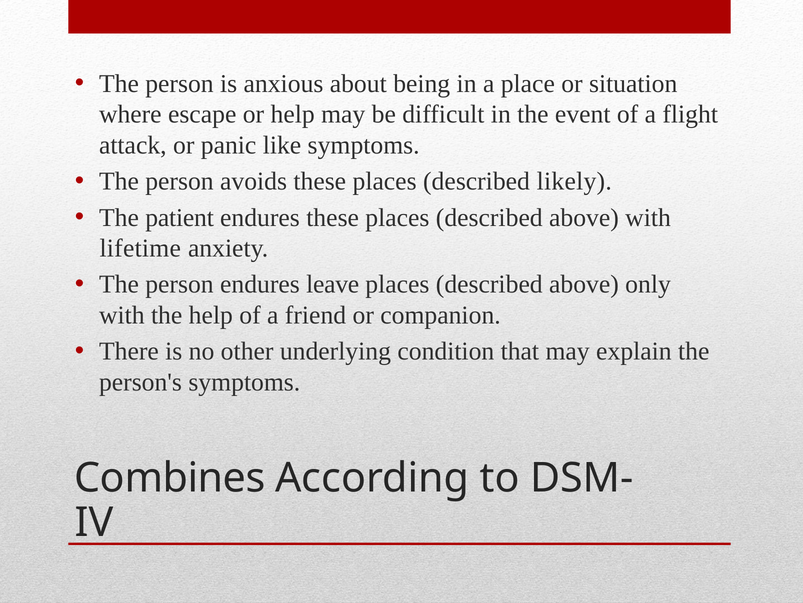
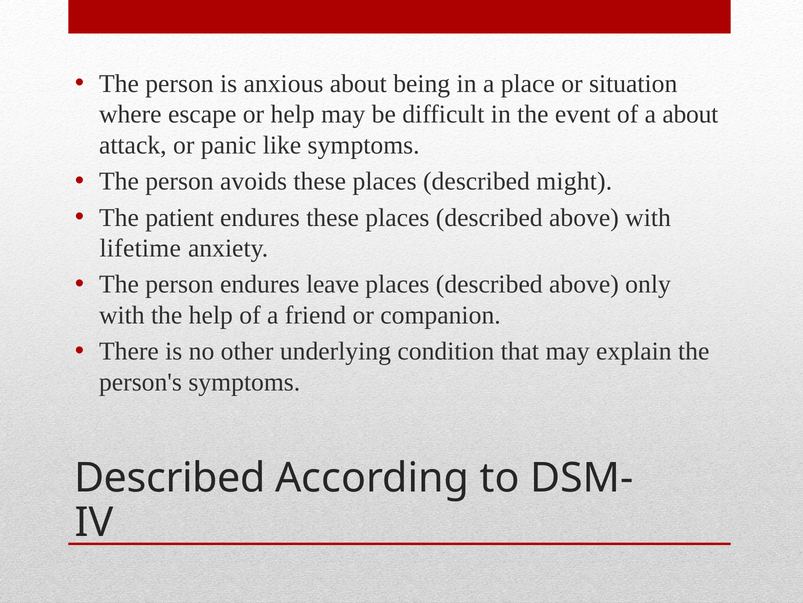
a flight: flight -> about
likely: likely -> might
Combines at (170, 478): Combines -> Described
